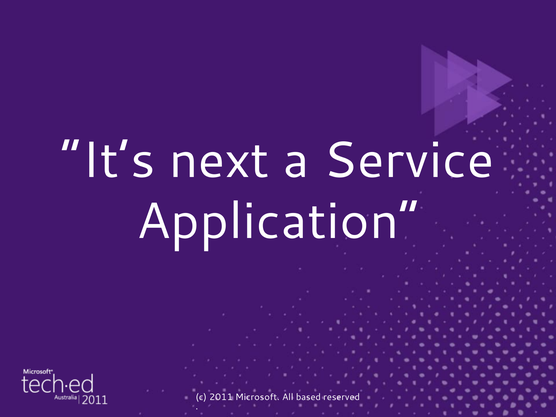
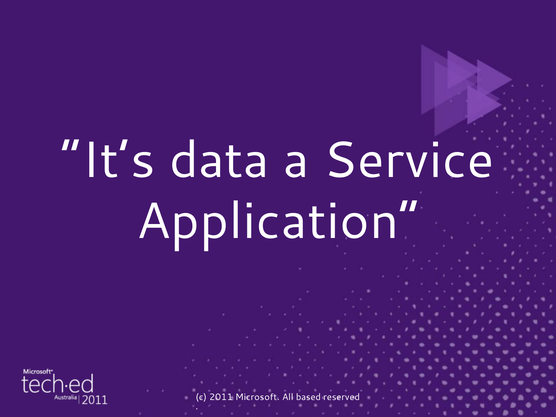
next: next -> data
